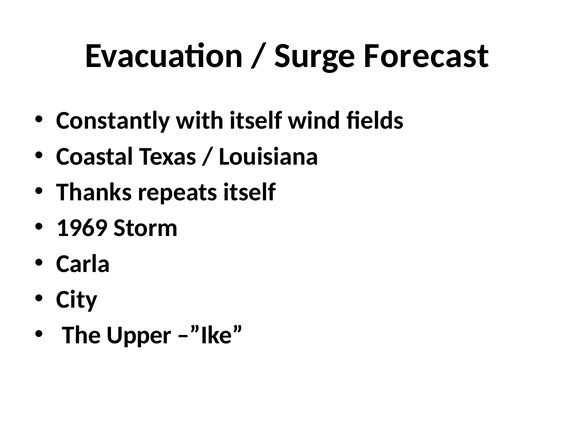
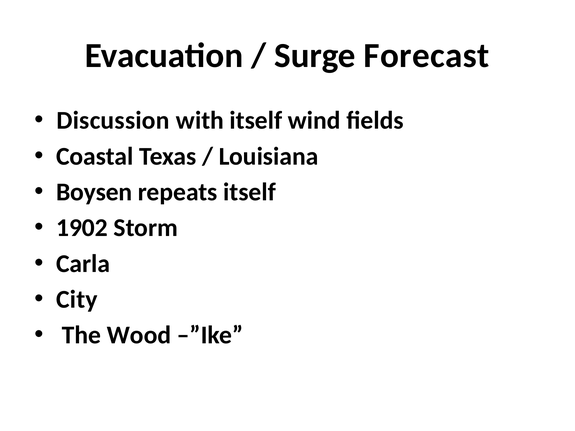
Constantly: Constantly -> Discussion
Thanks: Thanks -> Boysen
1969: 1969 -> 1902
Upper: Upper -> Wood
